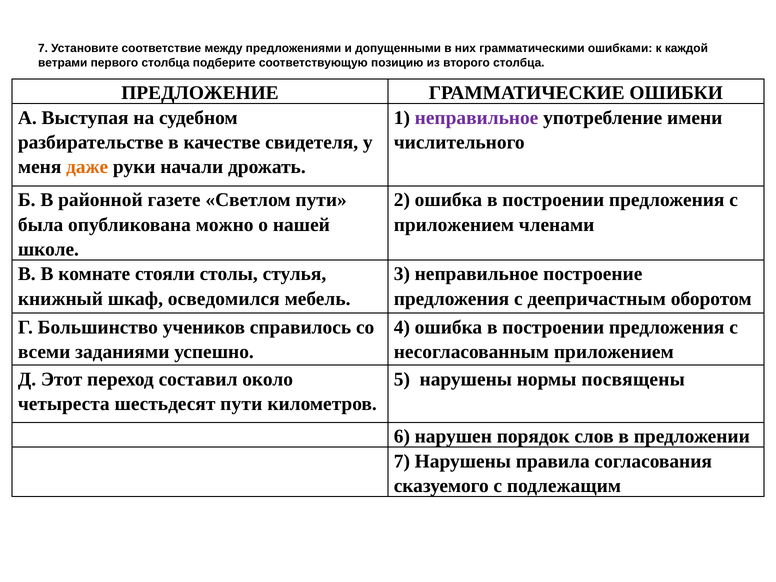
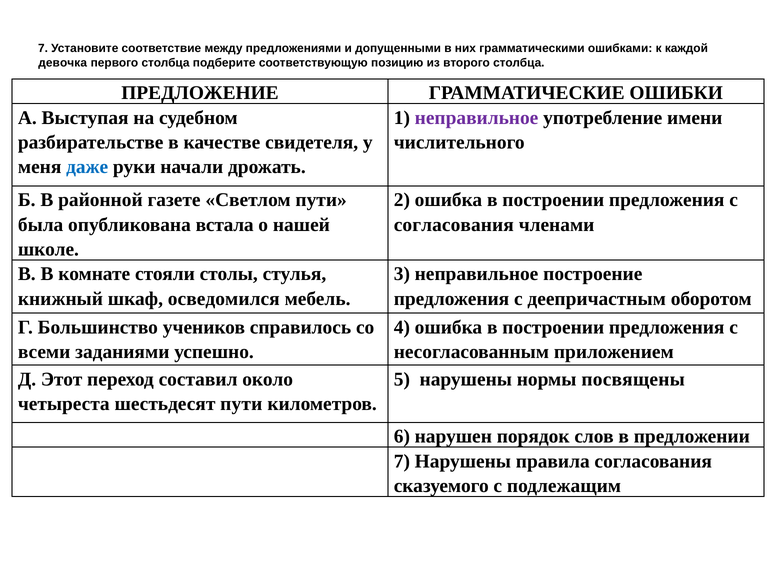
ветрами: ветрами -> девочка
даже colour: orange -> blue
можно: можно -> встала
приложением at (454, 225): приложением -> согласования
